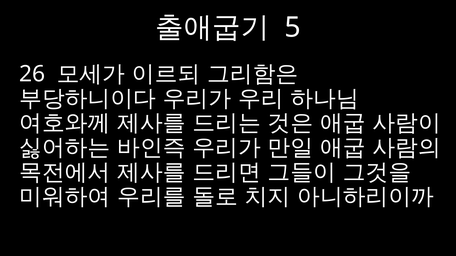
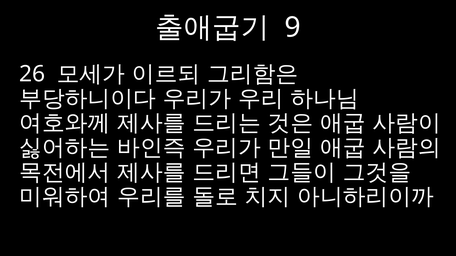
5: 5 -> 9
